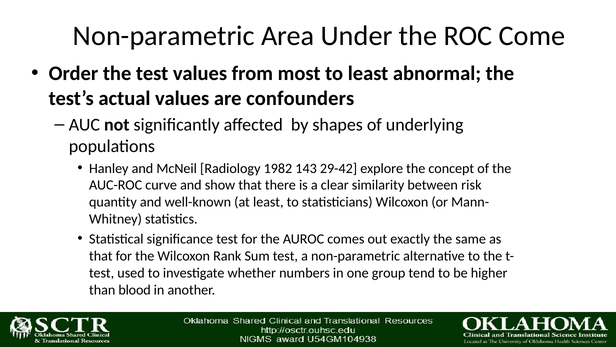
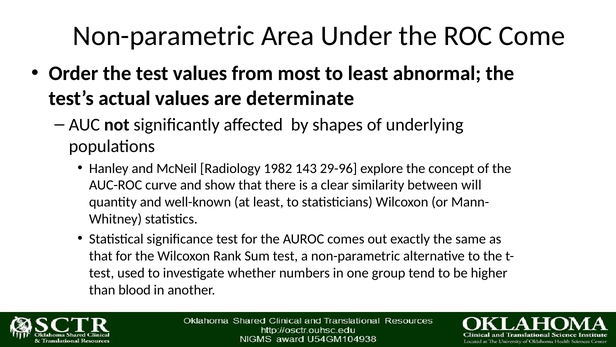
confounders: confounders -> determinate
29-42: 29-42 -> 29-96
risk: risk -> will
